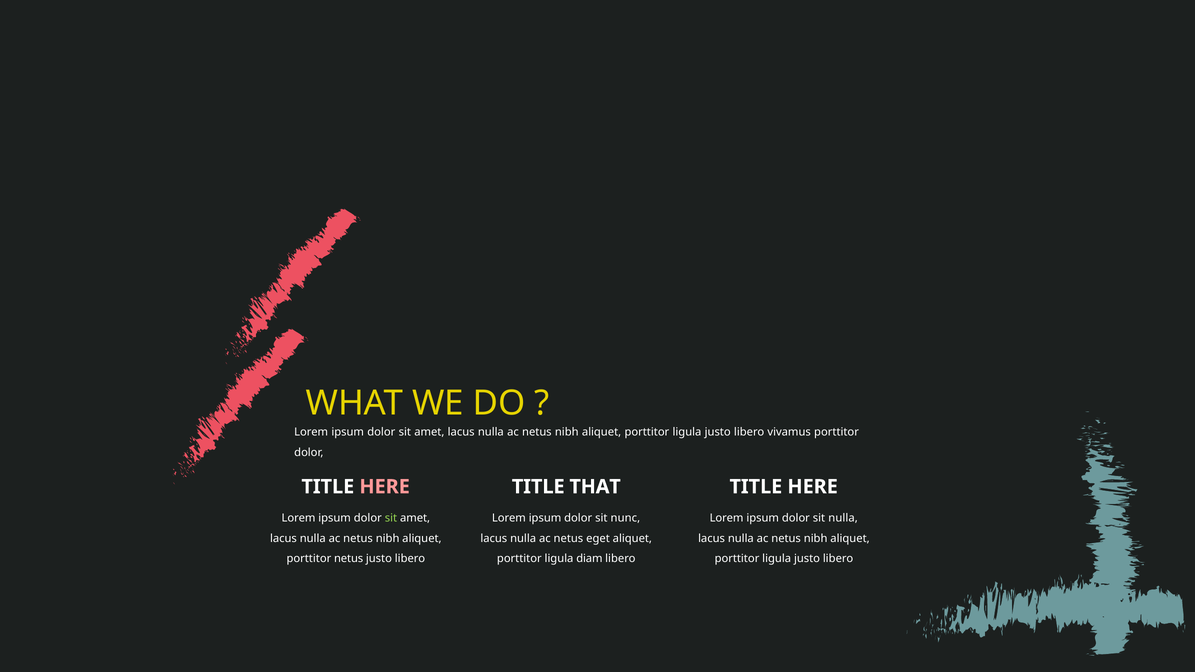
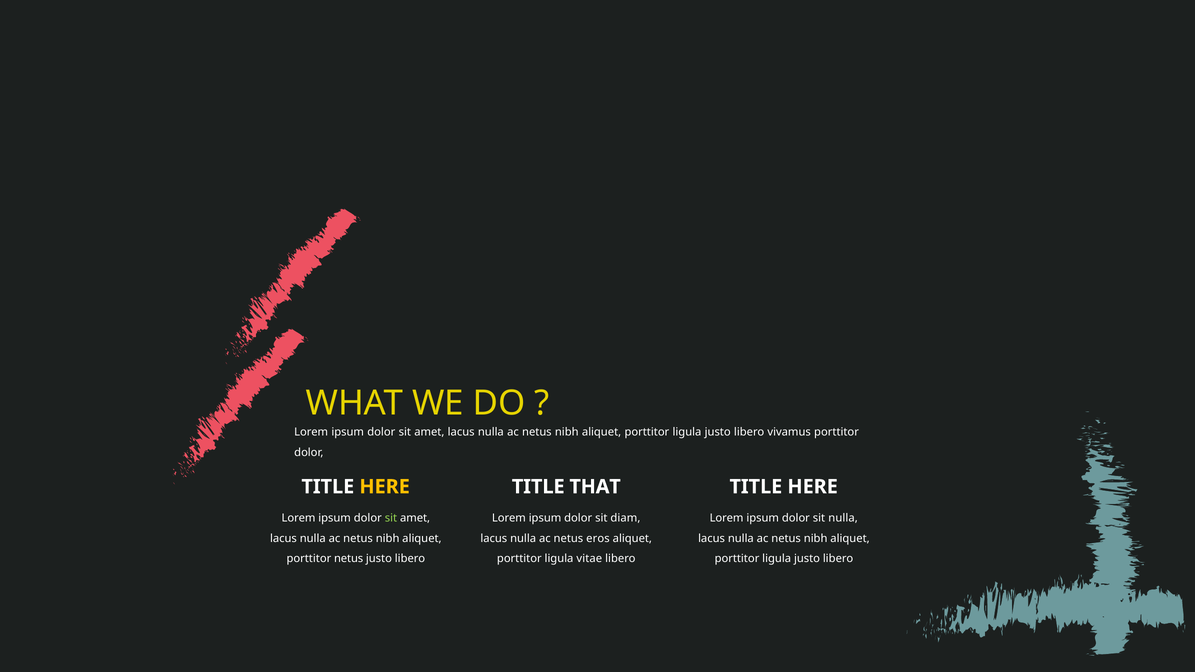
HERE at (385, 487) colour: pink -> yellow
nunc: nunc -> diam
eget: eget -> eros
diam: diam -> vitae
